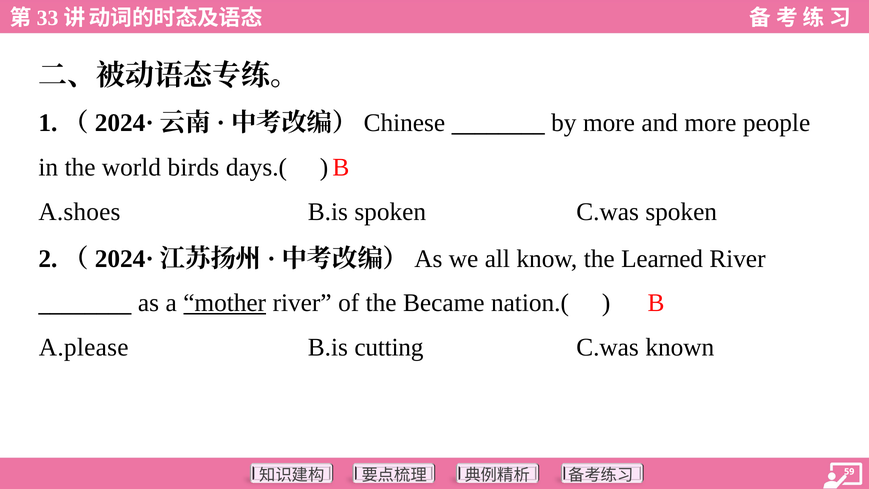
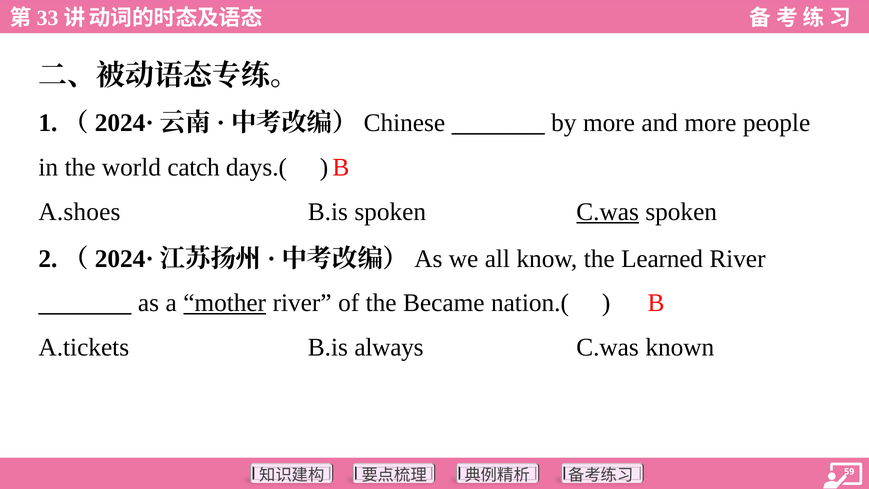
birds: birds -> catch
C.was at (608, 212) underline: none -> present
A.please: A.please -> A.tickets
cutting: cutting -> always
